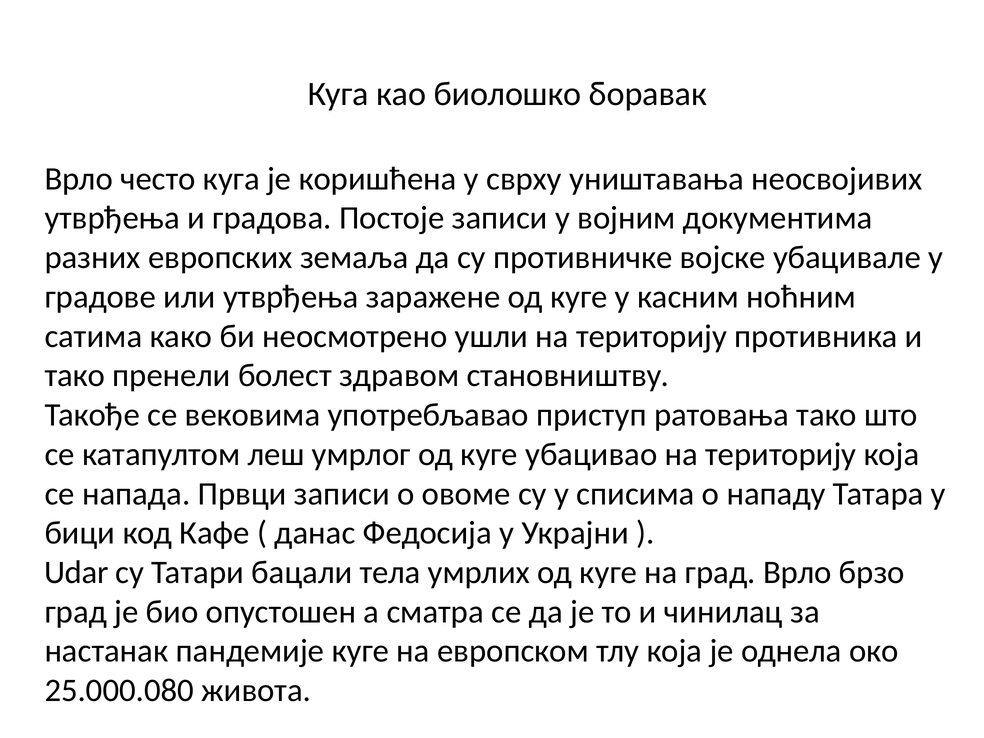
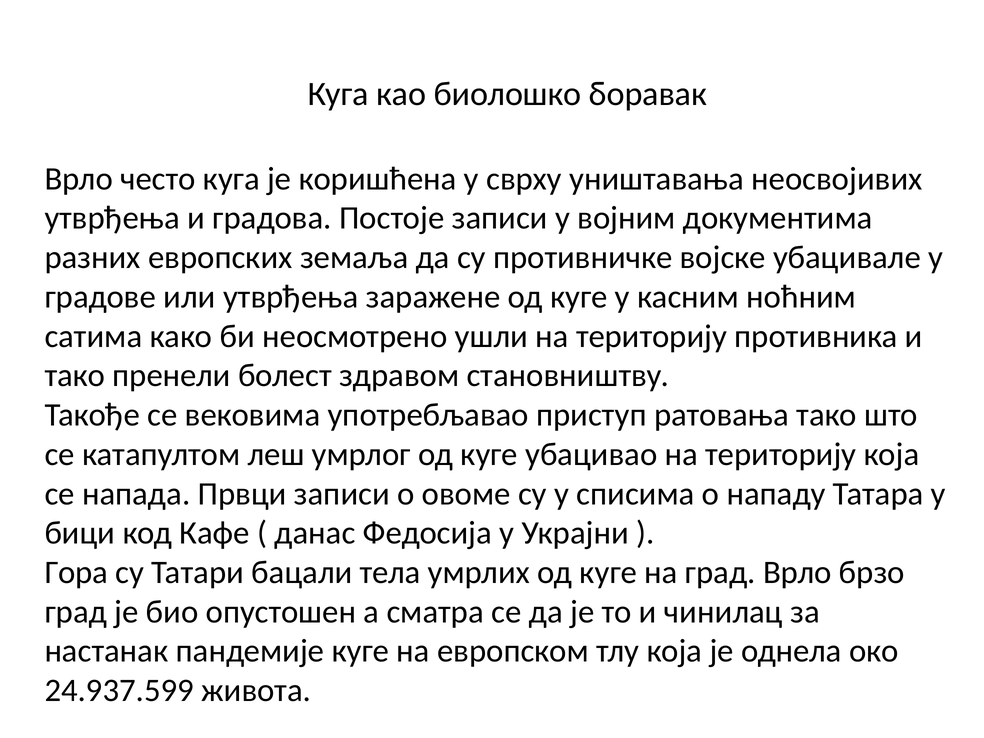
Udar: Udar -> Гора
25.000.080: 25.000.080 -> 24.937.599
